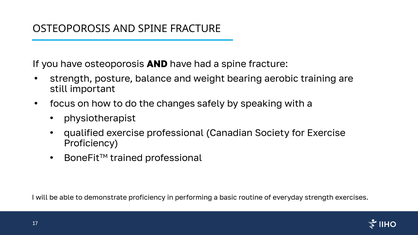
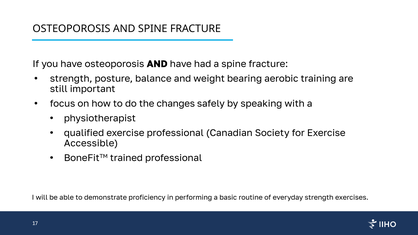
Proficiency at (91, 143): Proficiency -> Accessible
